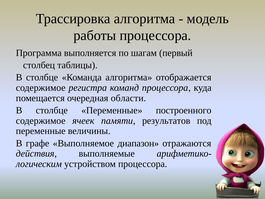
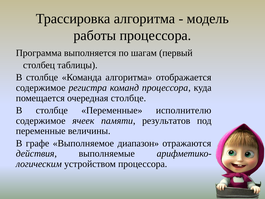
очередная области: области -> столбце
построенного: построенного -> исполнителю
